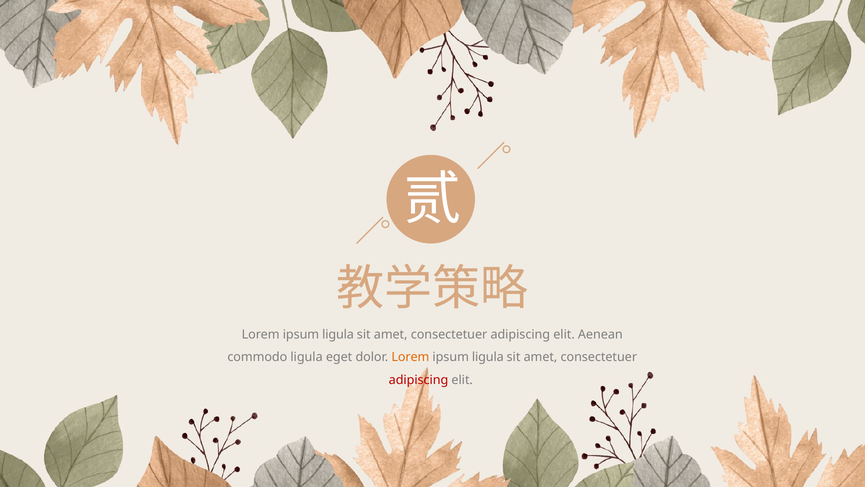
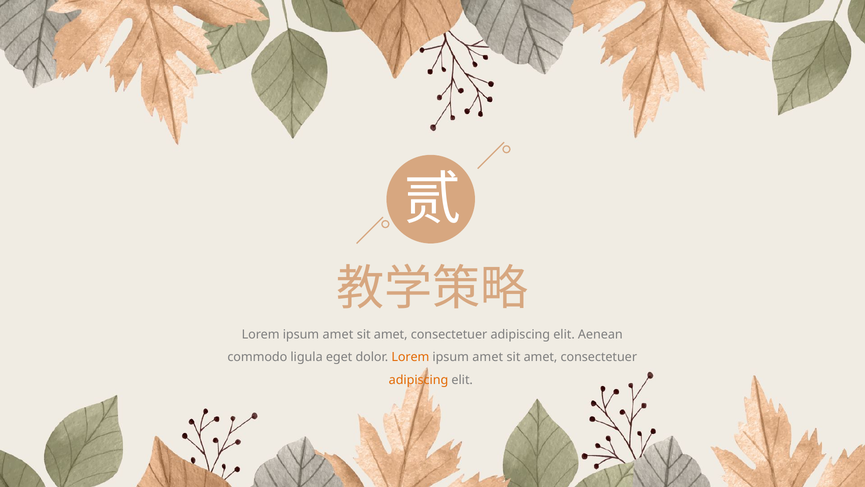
ligula at (338, 334): ligula -> amet
ligula at (488, 357): ligula -> amet
adipiscing at (419, 380) colour: red -> orange
